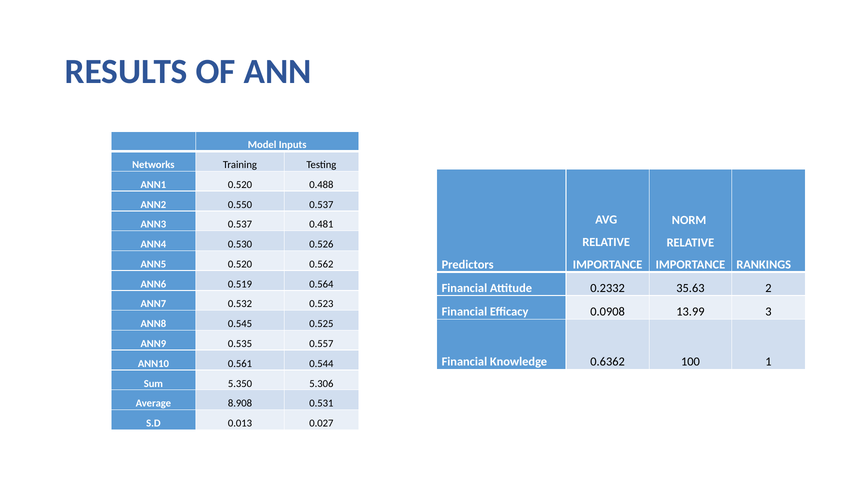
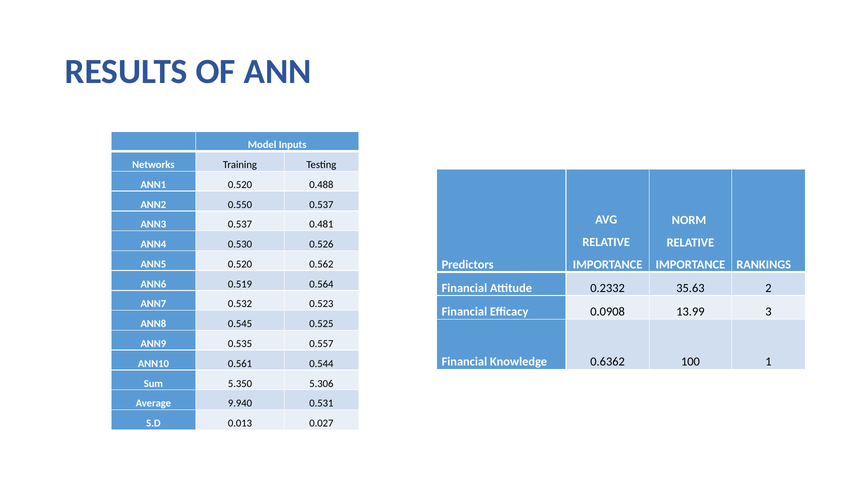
8.908: 8.908 -> 9.940
